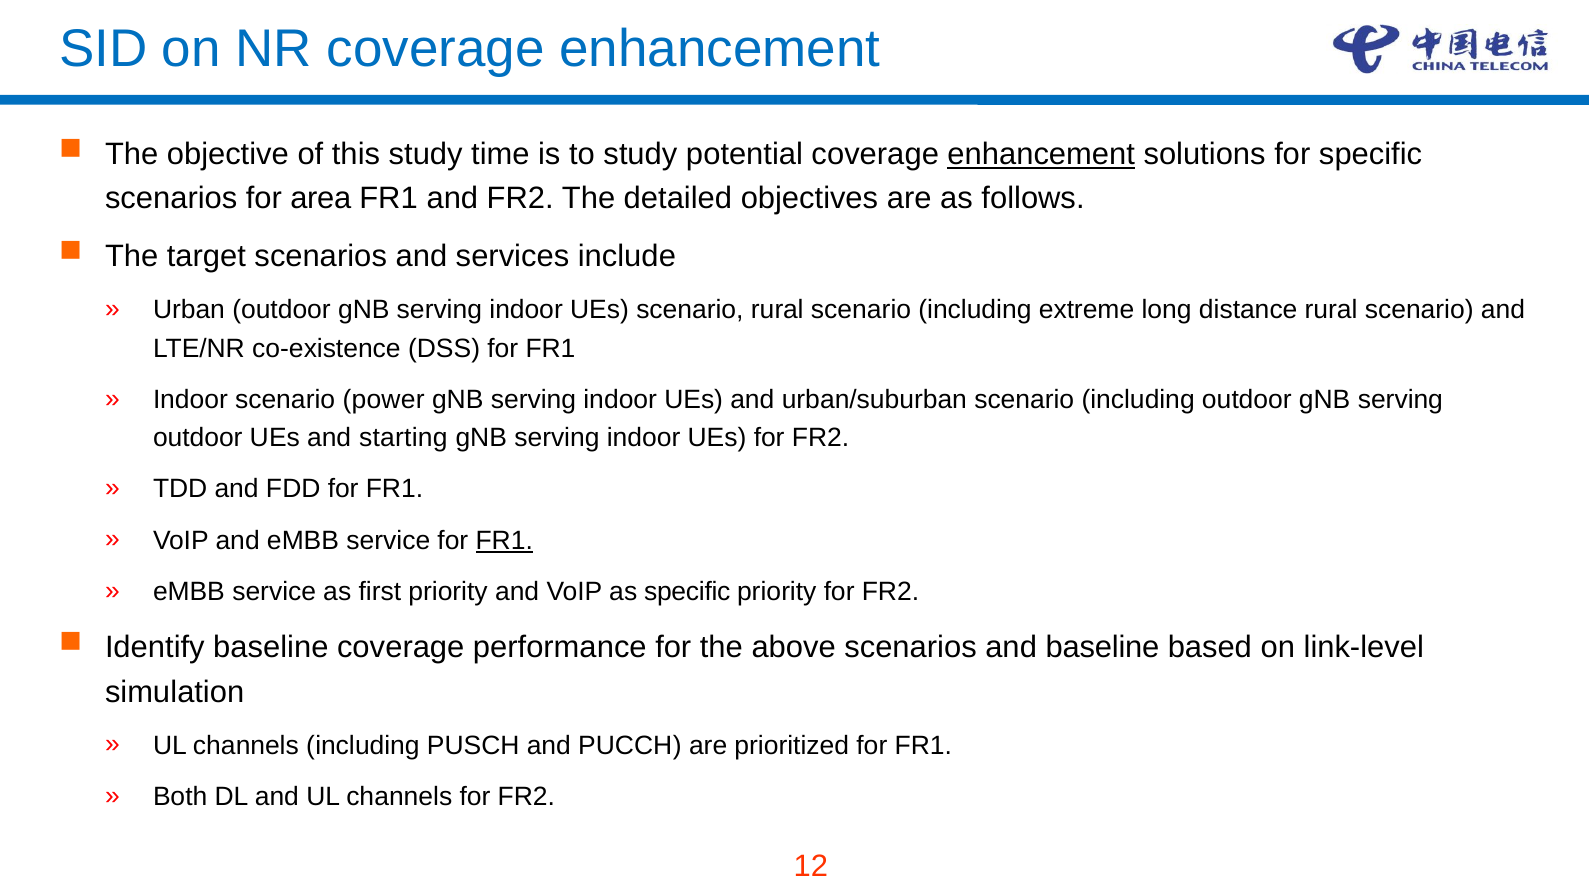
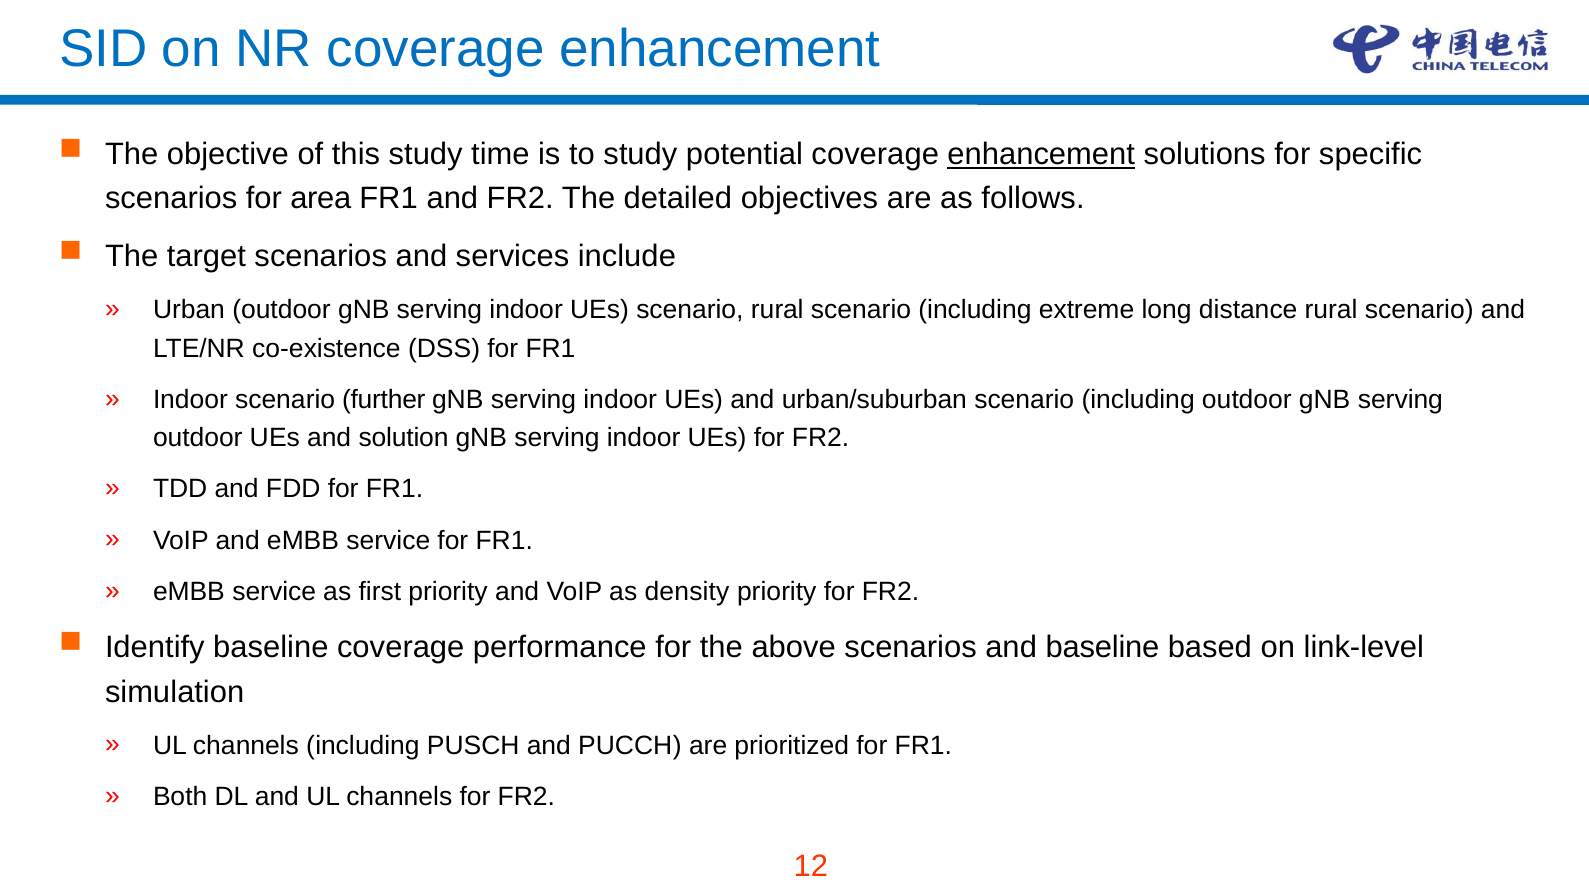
power: power -> further
starting: starting -> solution
FR1 at (504, 540) underline: present -> none
as specific: specific -> density
